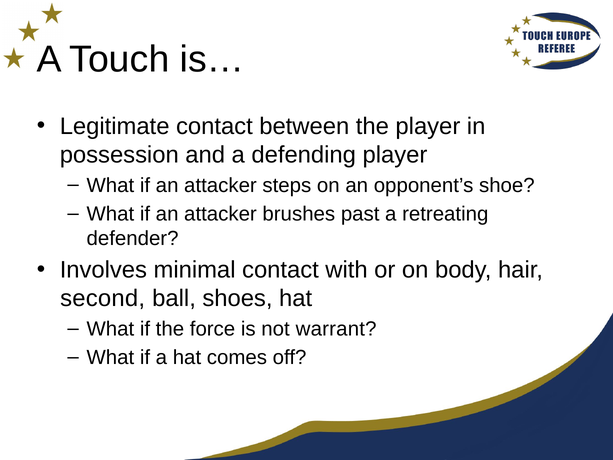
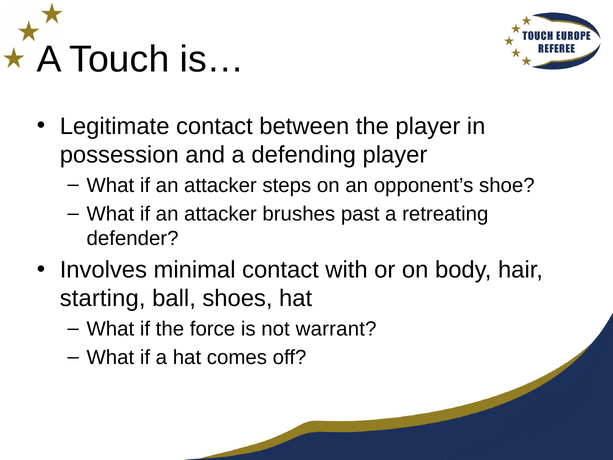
second: second -> starting
